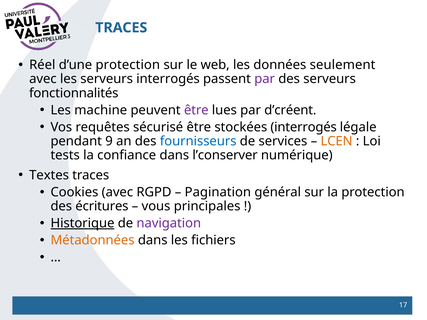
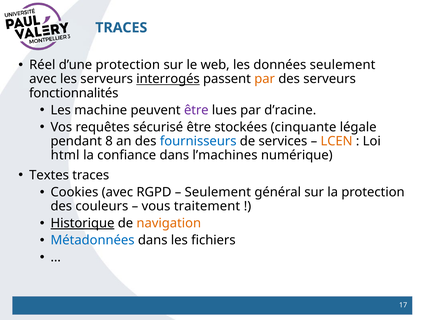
interrogés at (168, 79) underline: none -> present
par at (265, 79) colour: purple -> orange
d’créent: d’créent -> d’racine
stockées interrogés: interrogés -> cinquante
9: 9 -> 8
tests: tests -> html
l’conserver: l’conserver -> l’machines
Pagination at (218, 192): Pagination -> Seulement
écritures: écritures -> couleurs
principales: principales -> traitement
navigation colour: purple -> orange
Métadonnées colour: orange -> blue
